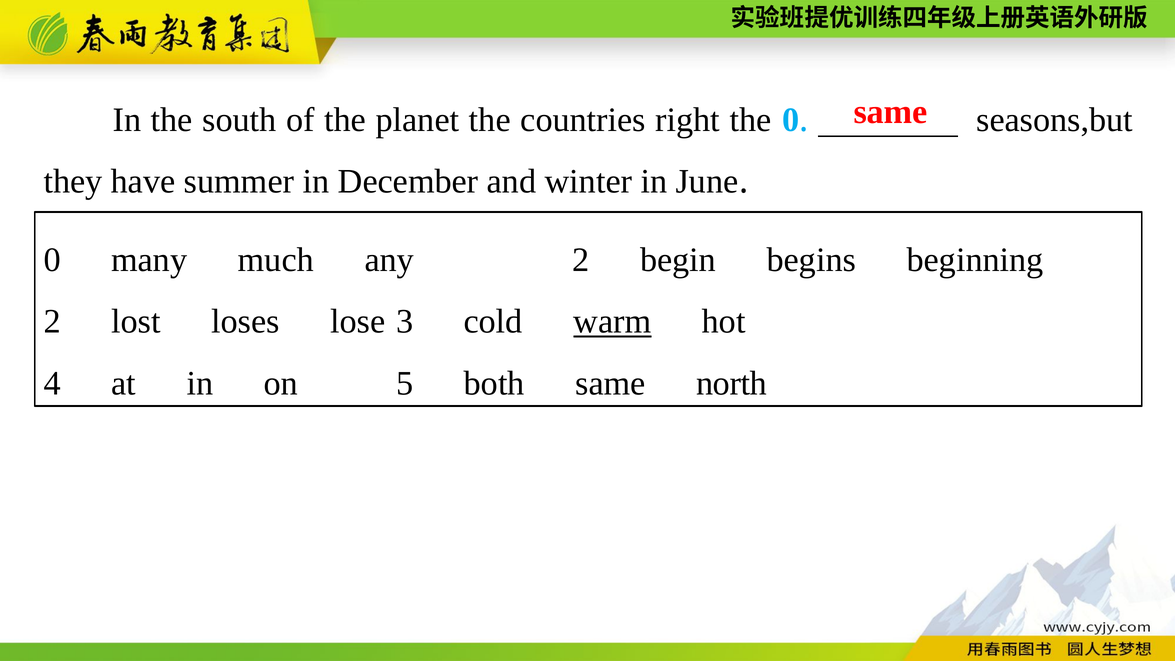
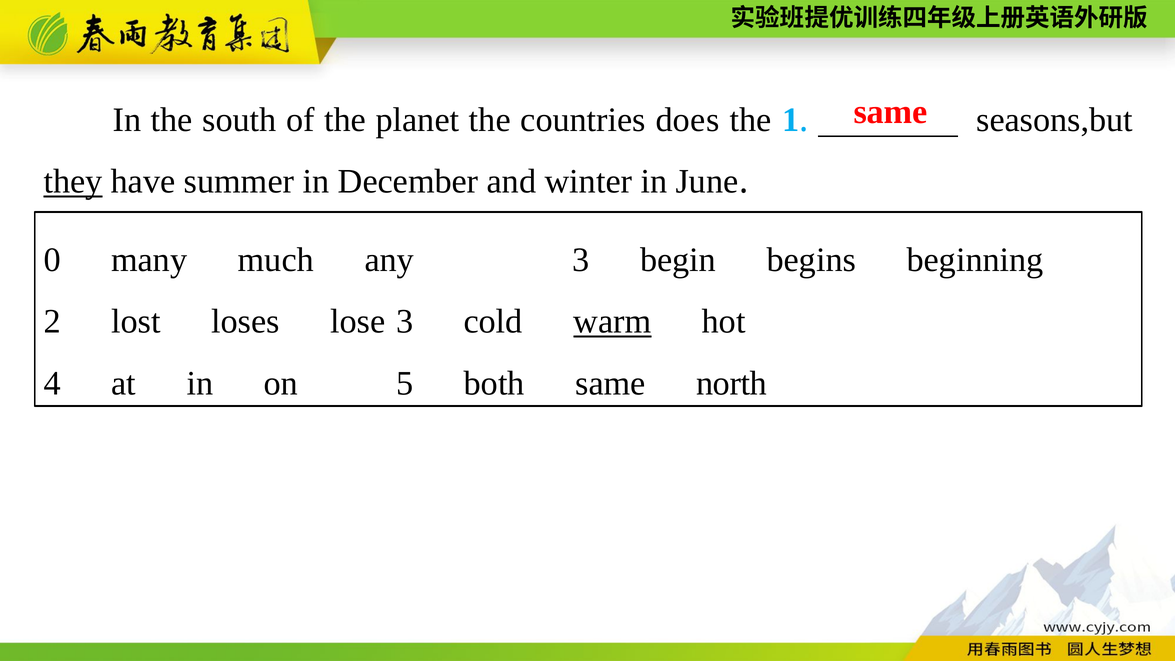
right: right -> does
the 0: 0 -> 1
they underline: none -> present
any 2: 2 -> 3
